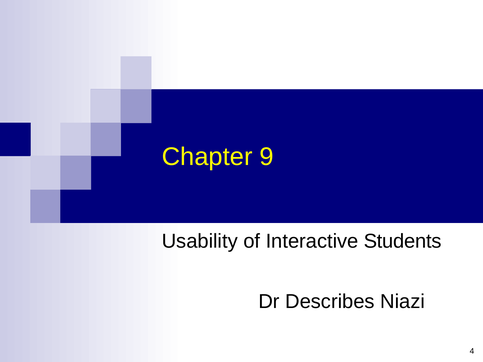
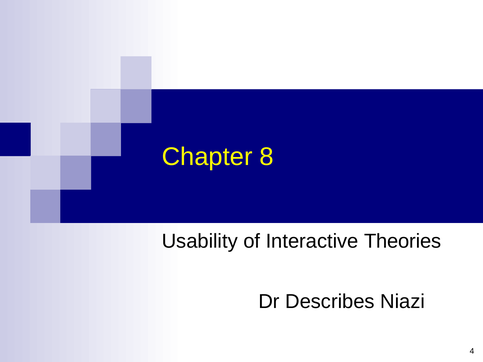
9: 9 -> 8
Students: Students -> Theories
